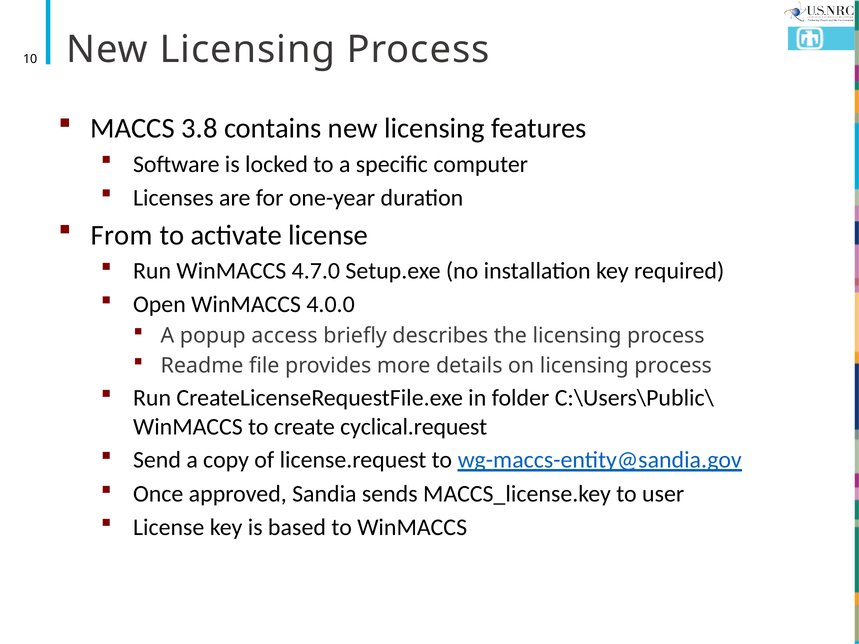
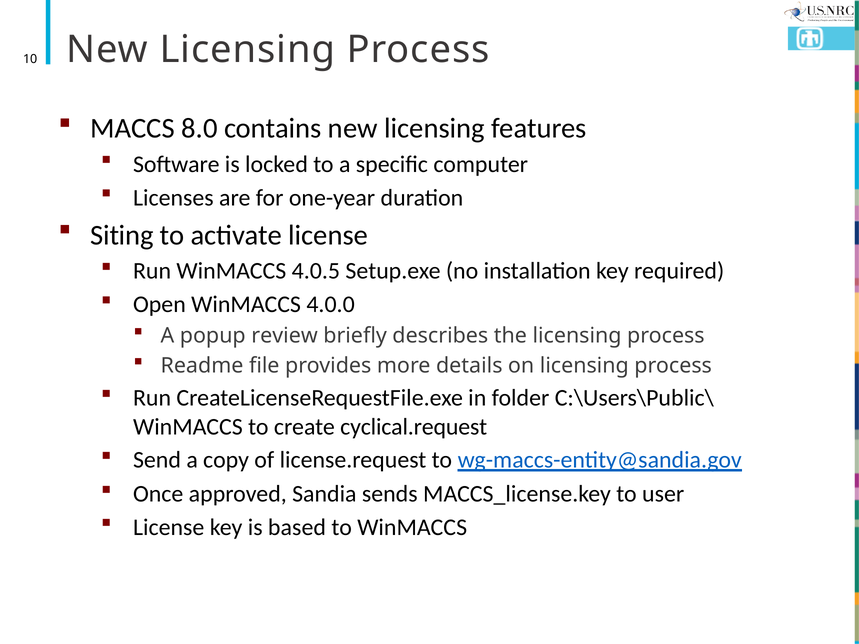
3.8: 3.8 -> 8.0
From: From -> Siting
4.7.0: 4.7.0 -> 4.0.5
access: access -> review
